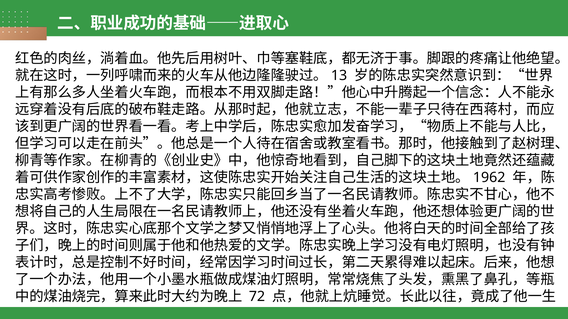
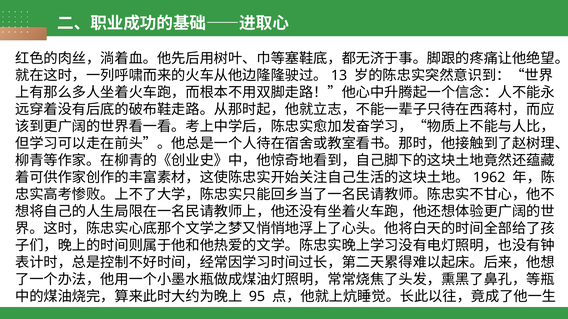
72: 72 -> 95
